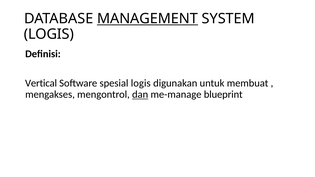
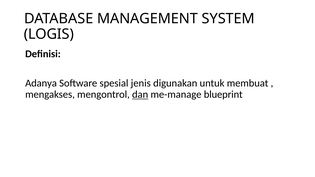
MANAGEMENT underline: present -> none
Vertical: Vertical -> Adanya
spesial logis: logis -> jenis
